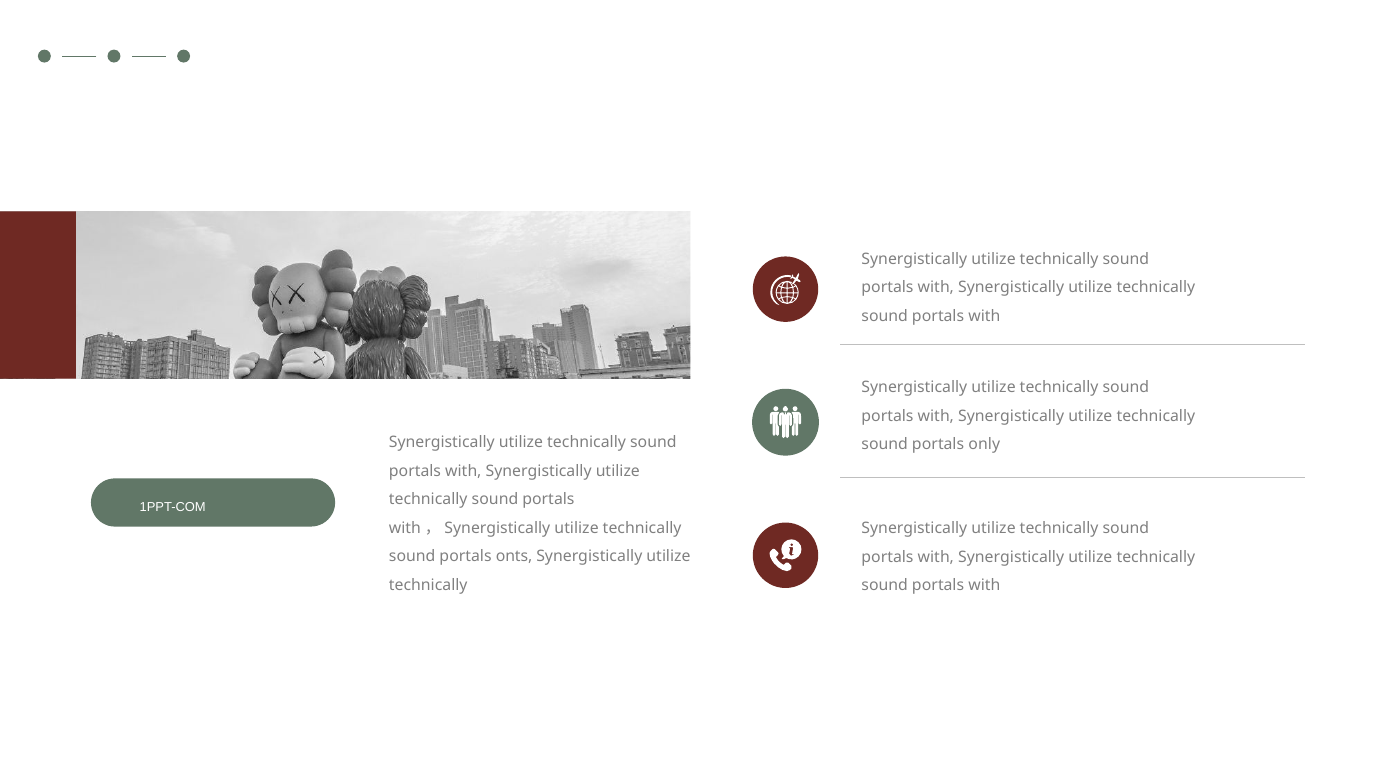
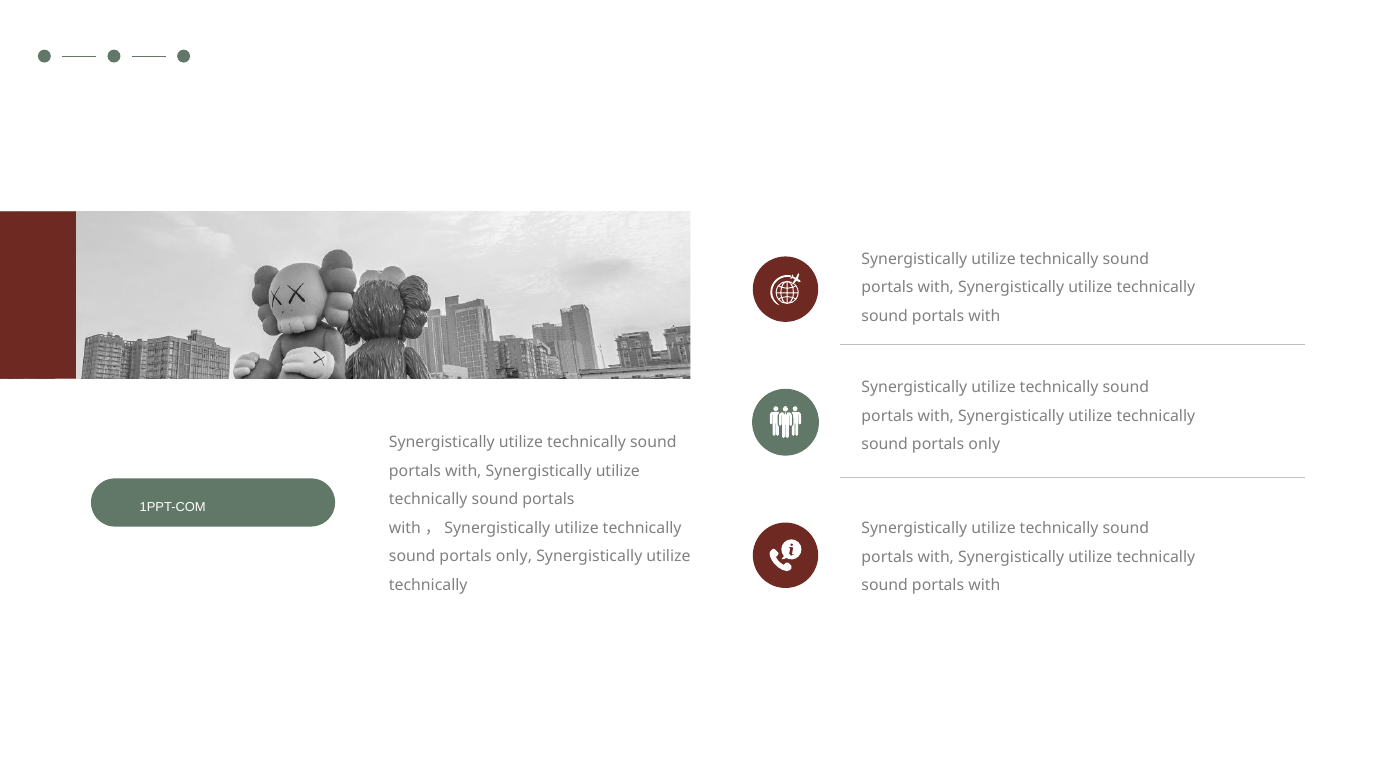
onts at (514, 556): onts -> only
